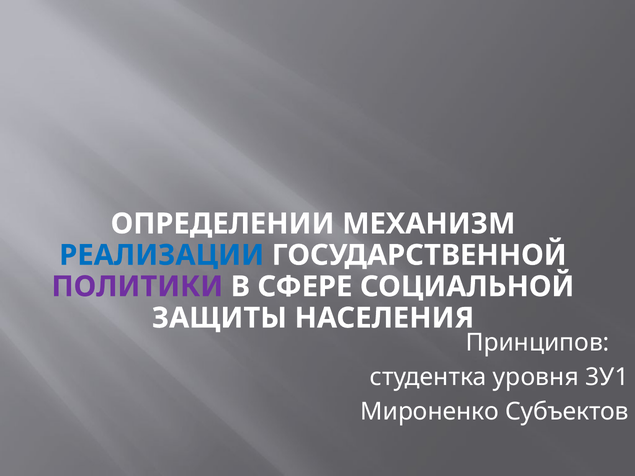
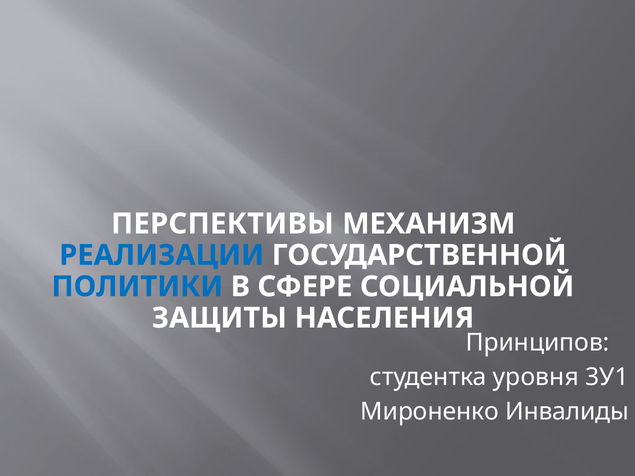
ОПРЕДЕЛЕНИИ: ОПРЕДЕЛЕНИИ -> ПЕРСПЕКТИВЫ
ПОЛИТИКИ colour: purple -> blue
Субъектов: Субъектов -> Инвалиды
